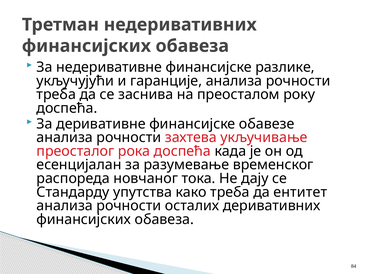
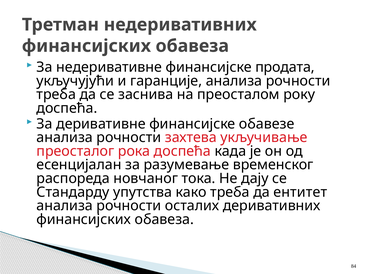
разлике: разлике -> продата
